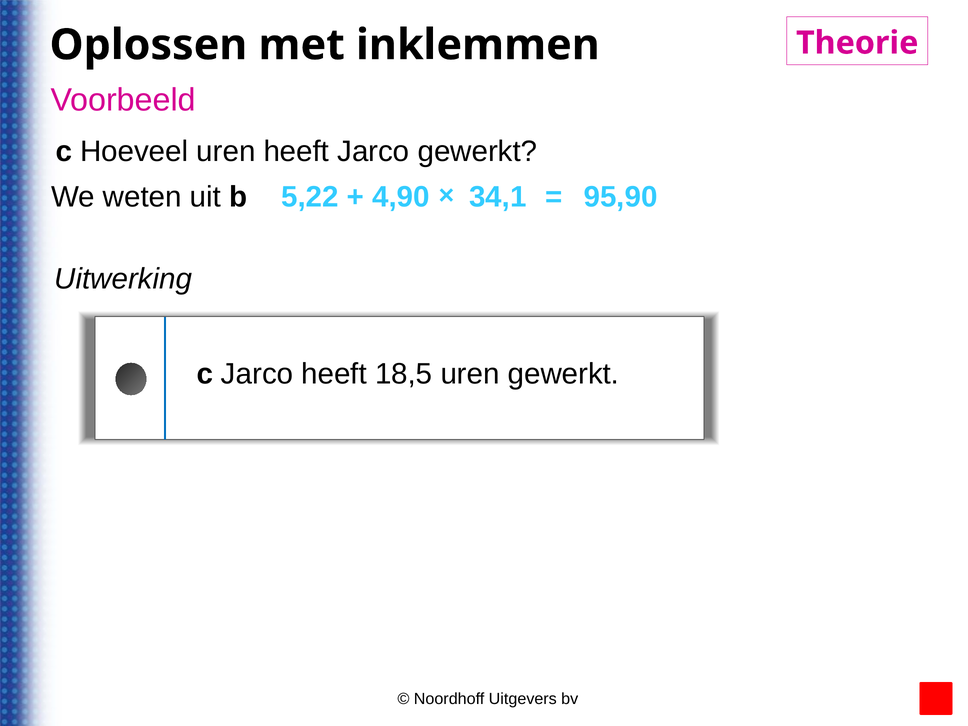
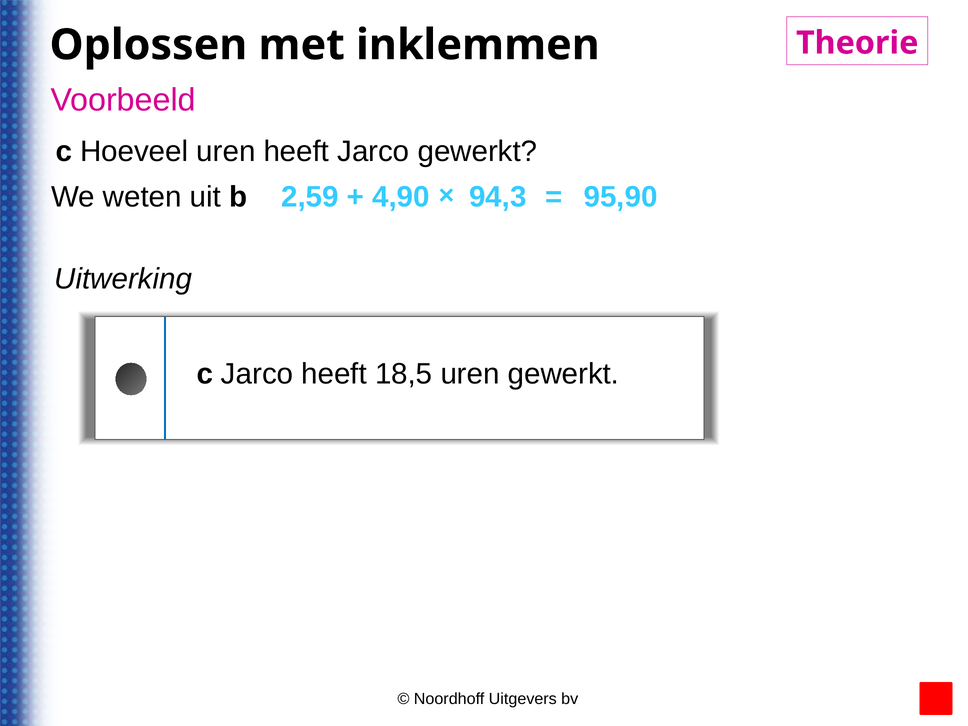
5,22: 5,22 -> 2,59
34,1: 34,1 -> 94,3
